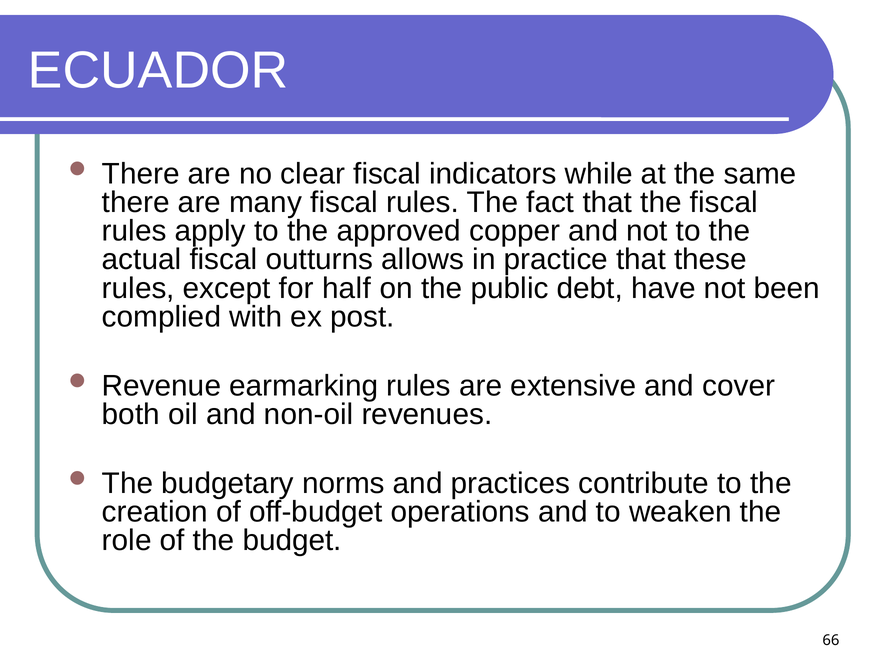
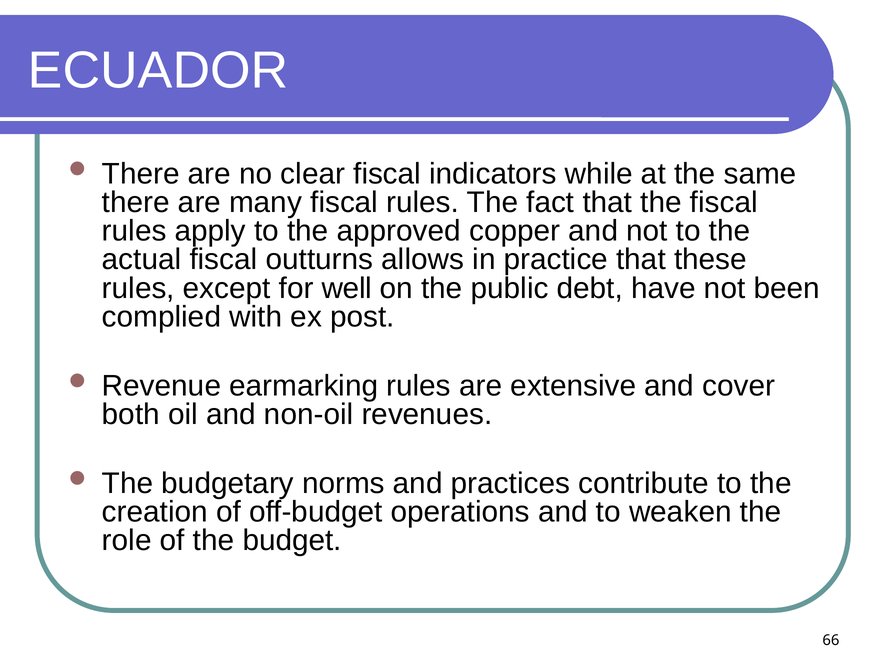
half: half -> well
